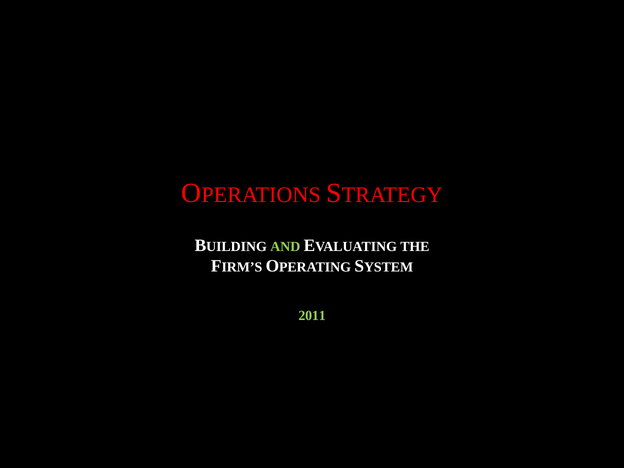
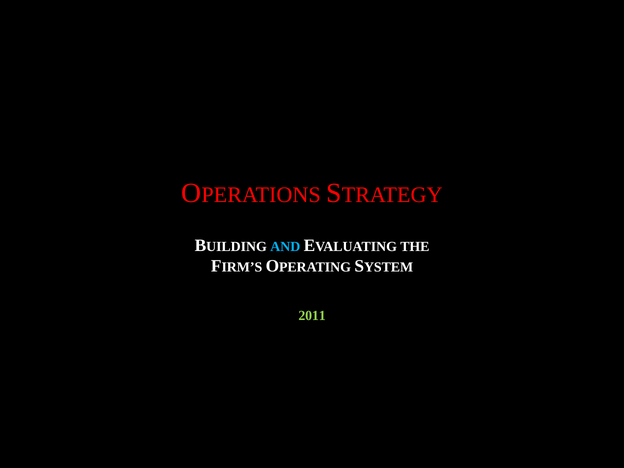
AND colour: light green -> light blue
